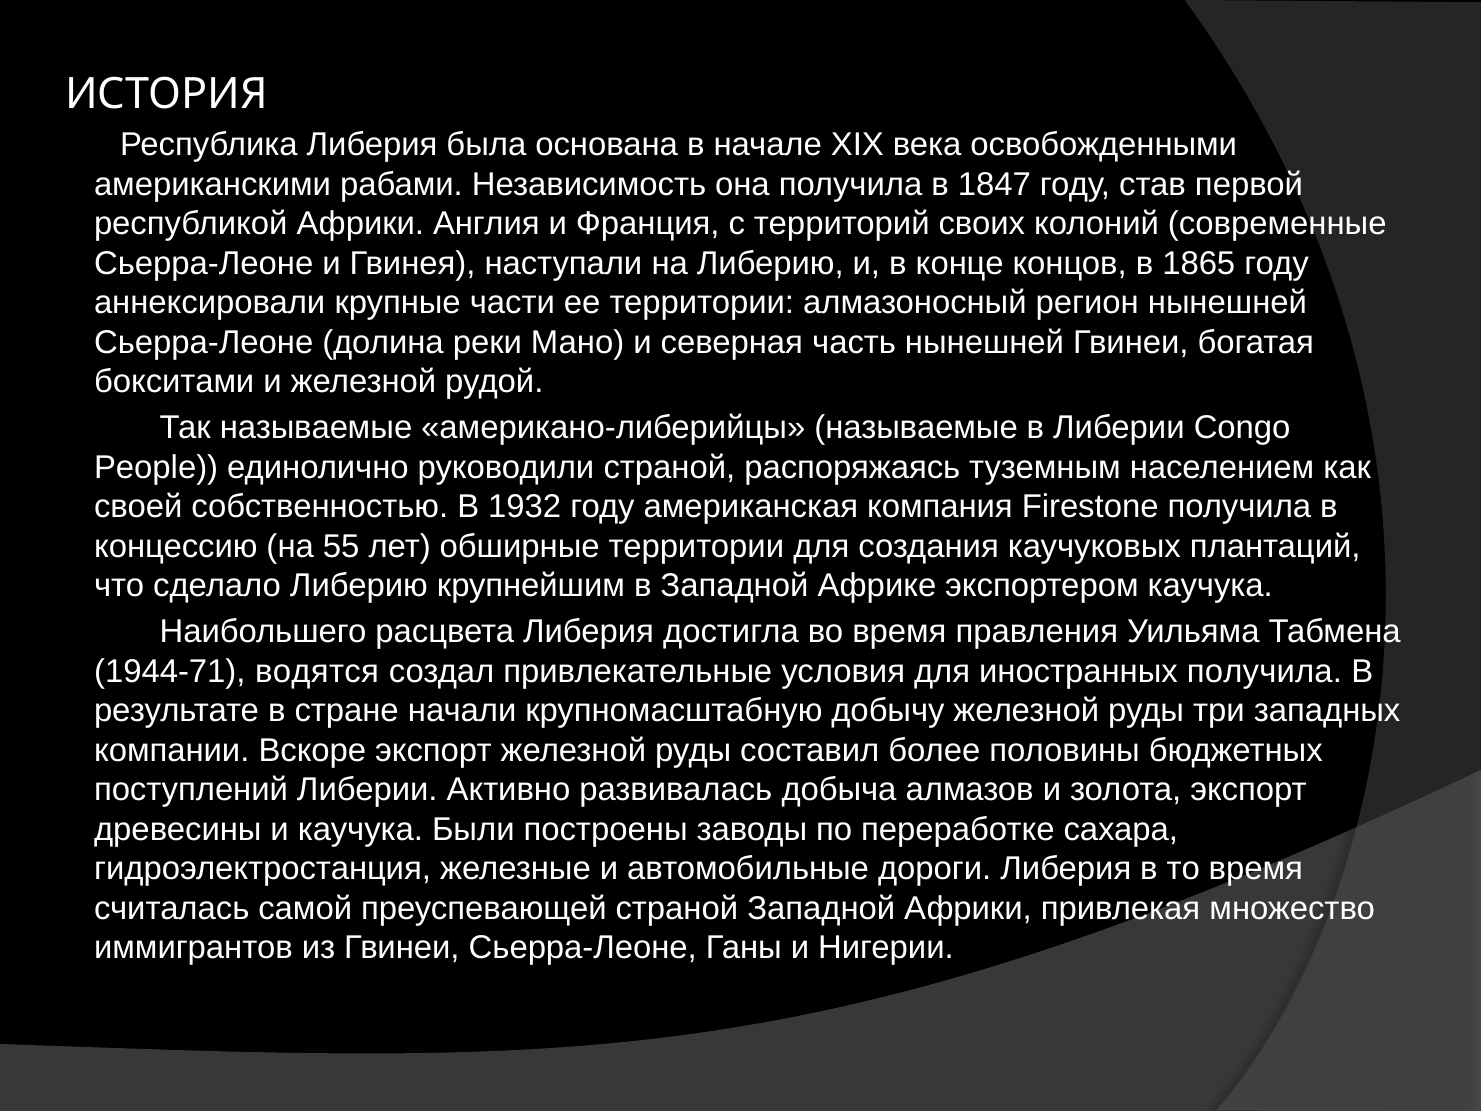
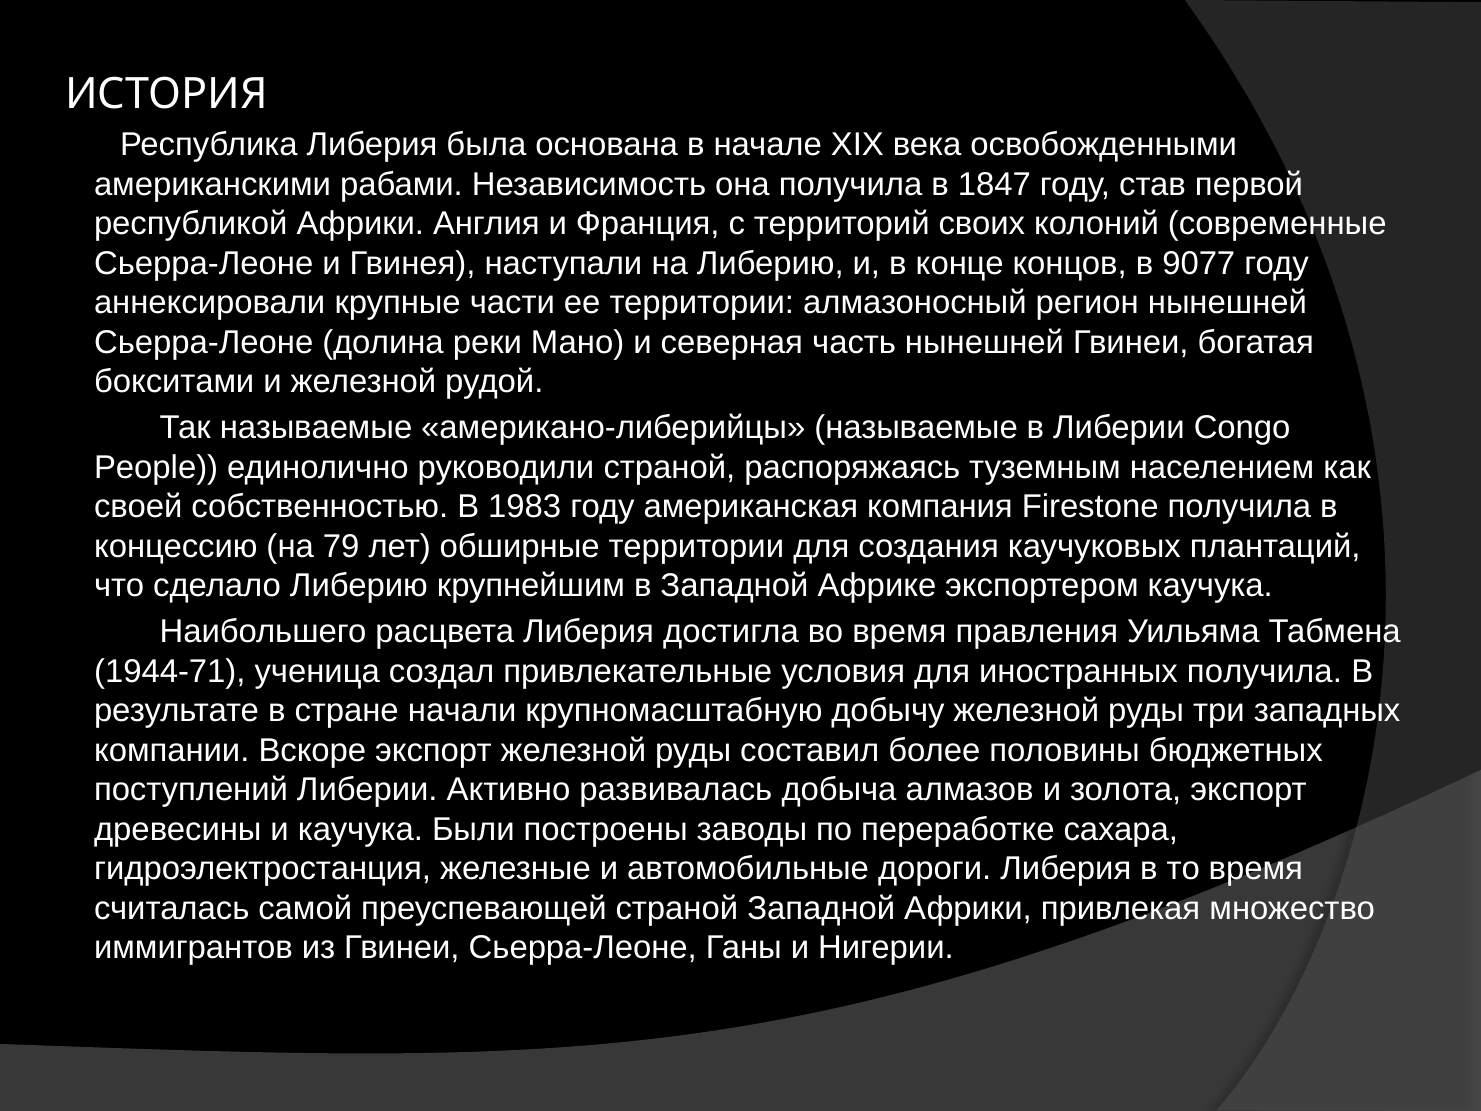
1865: 1865 -> 9077
1932: 1932 -> 1983
55: 55 -> 79
водятся: водятся -> ученица
